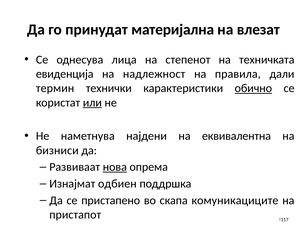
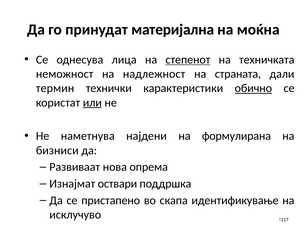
влезат: влезат -> моќна
степенот underline: none -> present
евиденција: евиденција -> неможност
правила: правила -> страната
еквивалентна: еквивалентна -> формулирана
нова underline: present -> none
одбиен: одбиен -> оствари
комуникациците: комуникациците -> идентификување
пристапот: пристапот -> исклучуво
